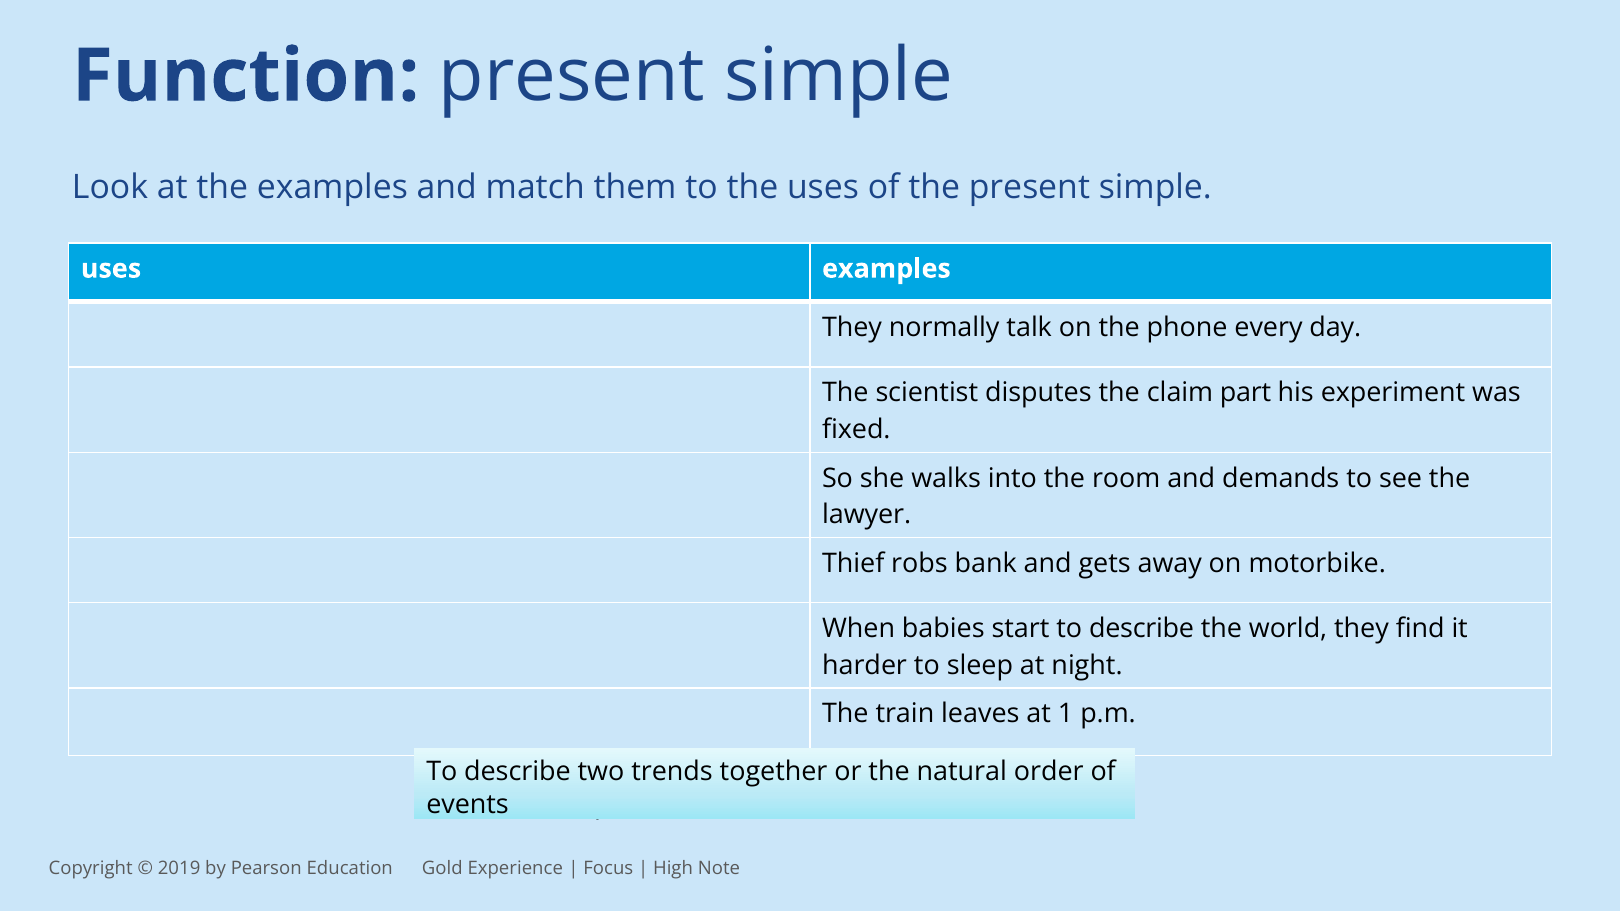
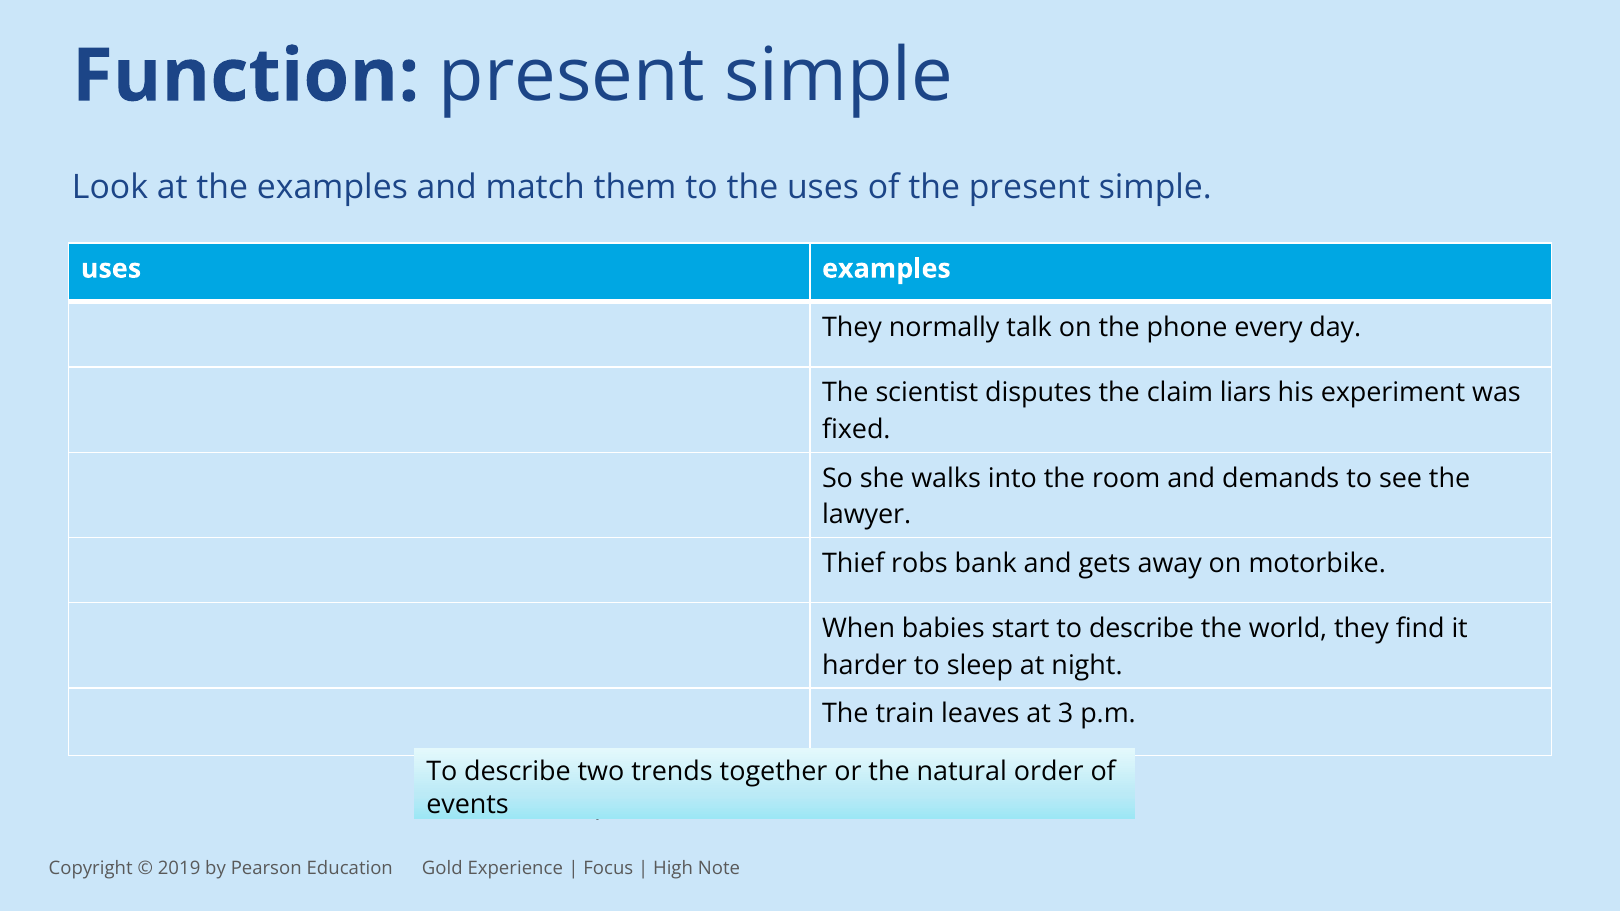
part: part -> liars
1: 1 -> 3
